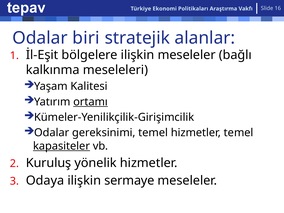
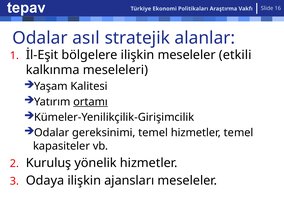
biri: biri -> asıl
bağlı: bağlı -> etkili
kapasiteler underline: present -> none
sermaye: sermaye -> ajansları
